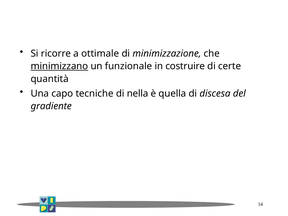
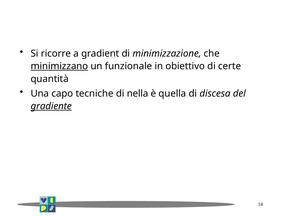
ottimale: ottimale -> gradient
costruire: costruire -> obiettivo
gradiente underline: none -> present
